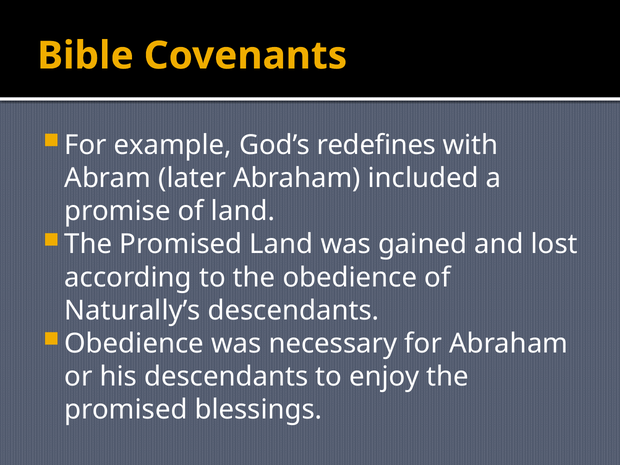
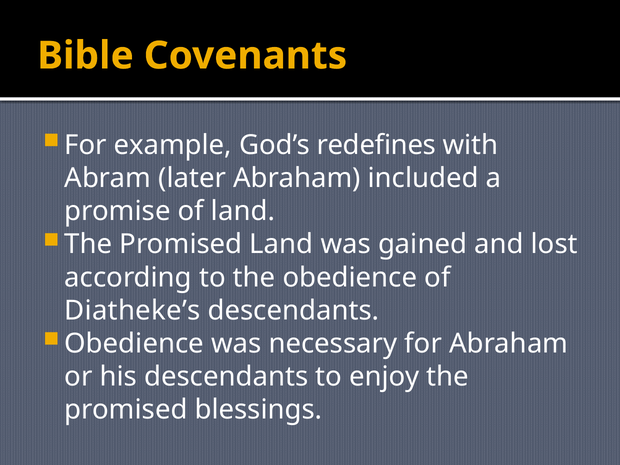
Naturally’s: Naturally’s -> Diatheke’s
